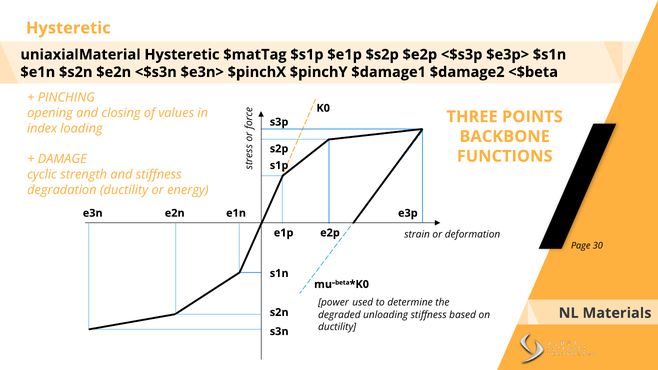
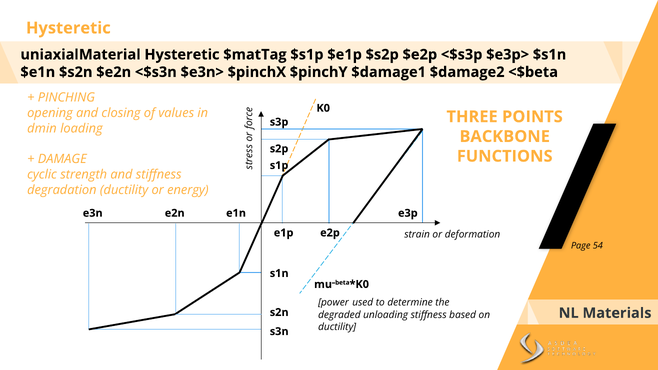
index: index -> dmin
30: 30 -> 54
